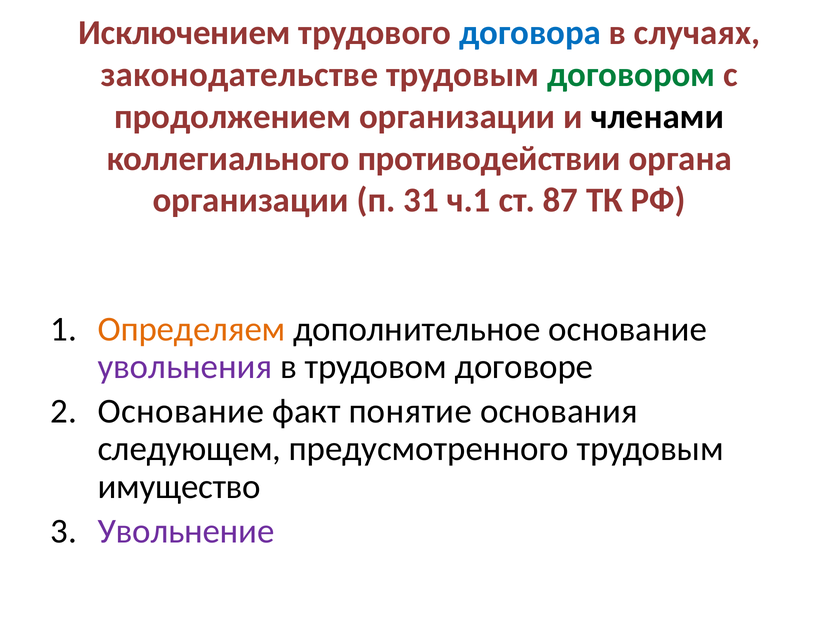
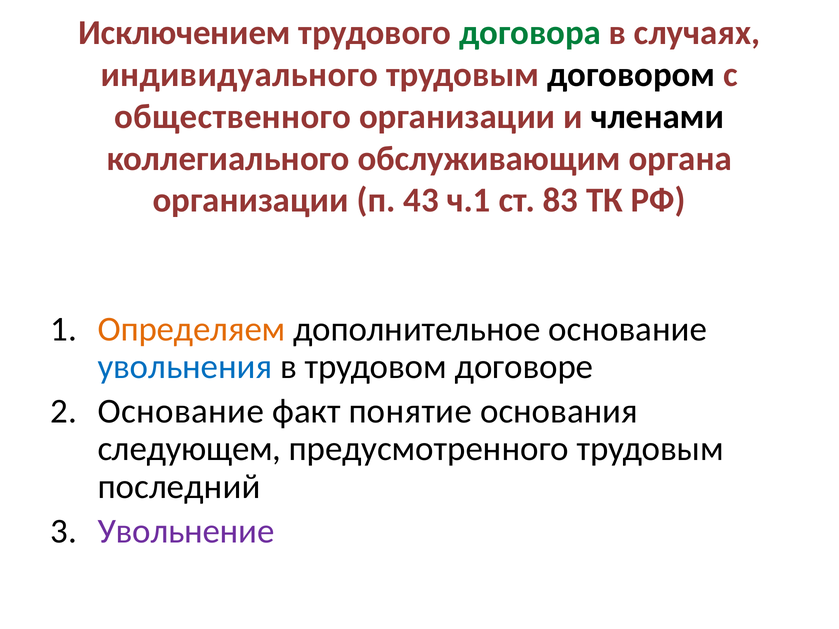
договора colour: blue -> green
законодательстве: законодательстве -> индивидуального
договором colour: green -> black
продолжением: продолжением -> общественного
противодействии: противодействии -> обслуживающим
31: 31 -> 43
87: 87 -> 83
увольнения colour: purple -> blue
имущество: имущество -> последний
